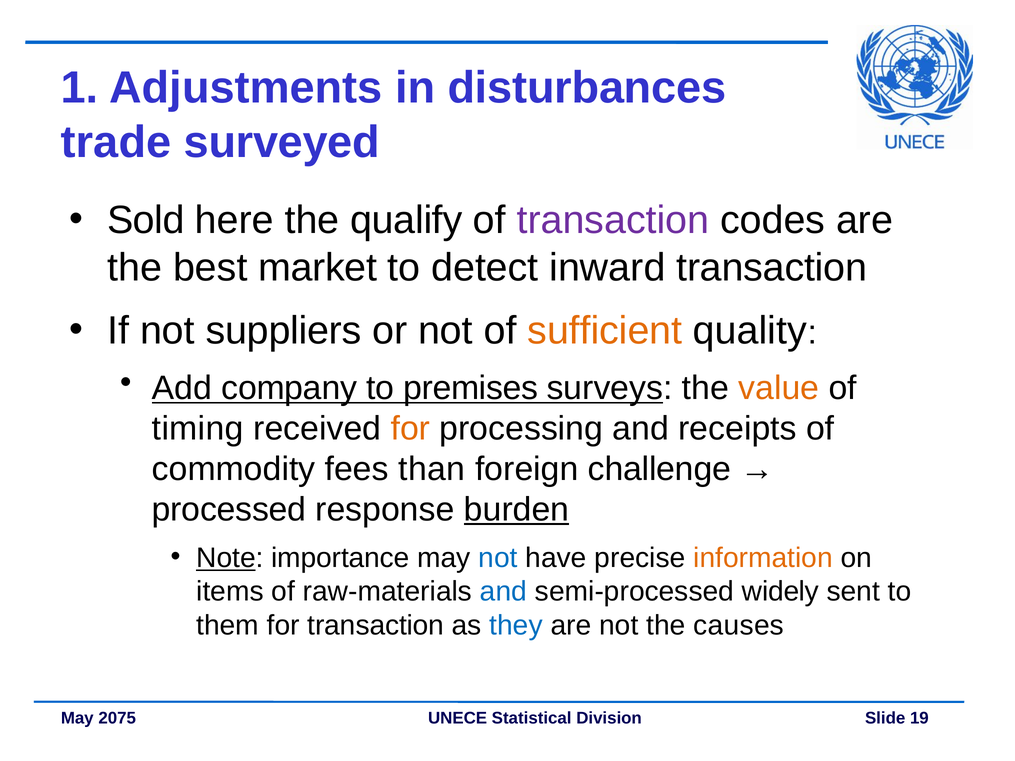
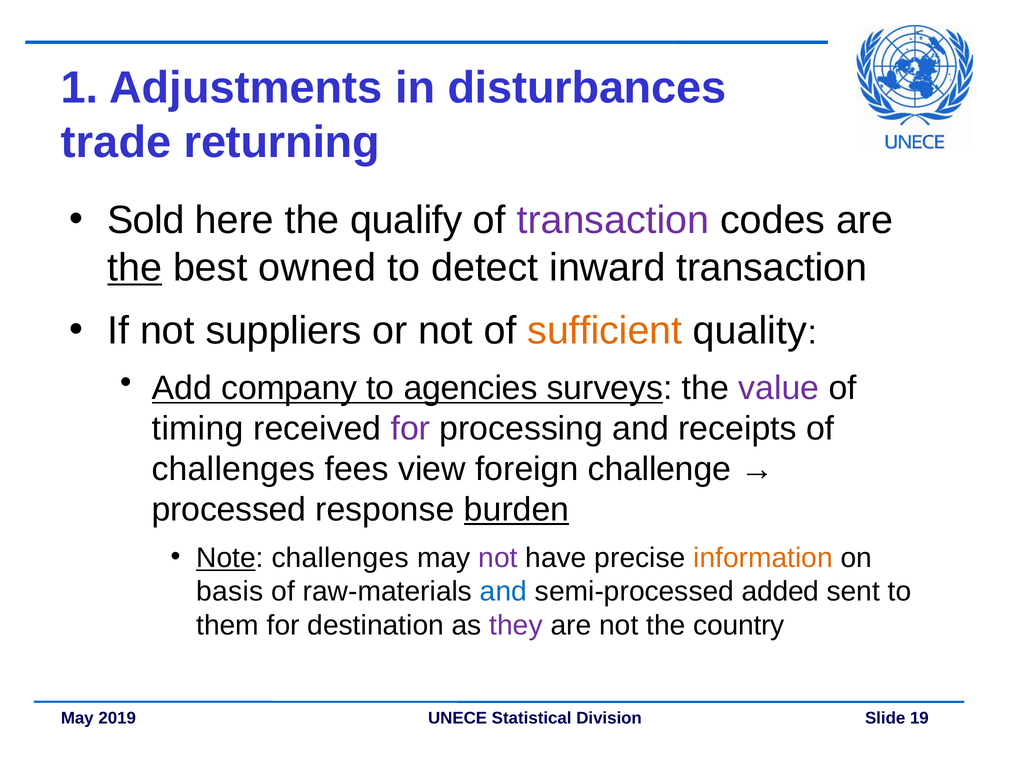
surveyed: surveyed -> returning
the at (135, 268) underline: none -> present
market: market -> owned
premises: premises -> agencies
value colour: orange -> purple
for at (410, 429) colour: orange -> purple
commodity at (234, 469): commodity -> challenges
than: than -> view
Note importance: importance -> challenges
not at (498, 558) colour: blue -> purple
items: items -> basis
widely: widely -> added
for transaction: transaction -> destination
they colour: blue -> purple
causes: causes -> country
2075: 2075 -> 2019
